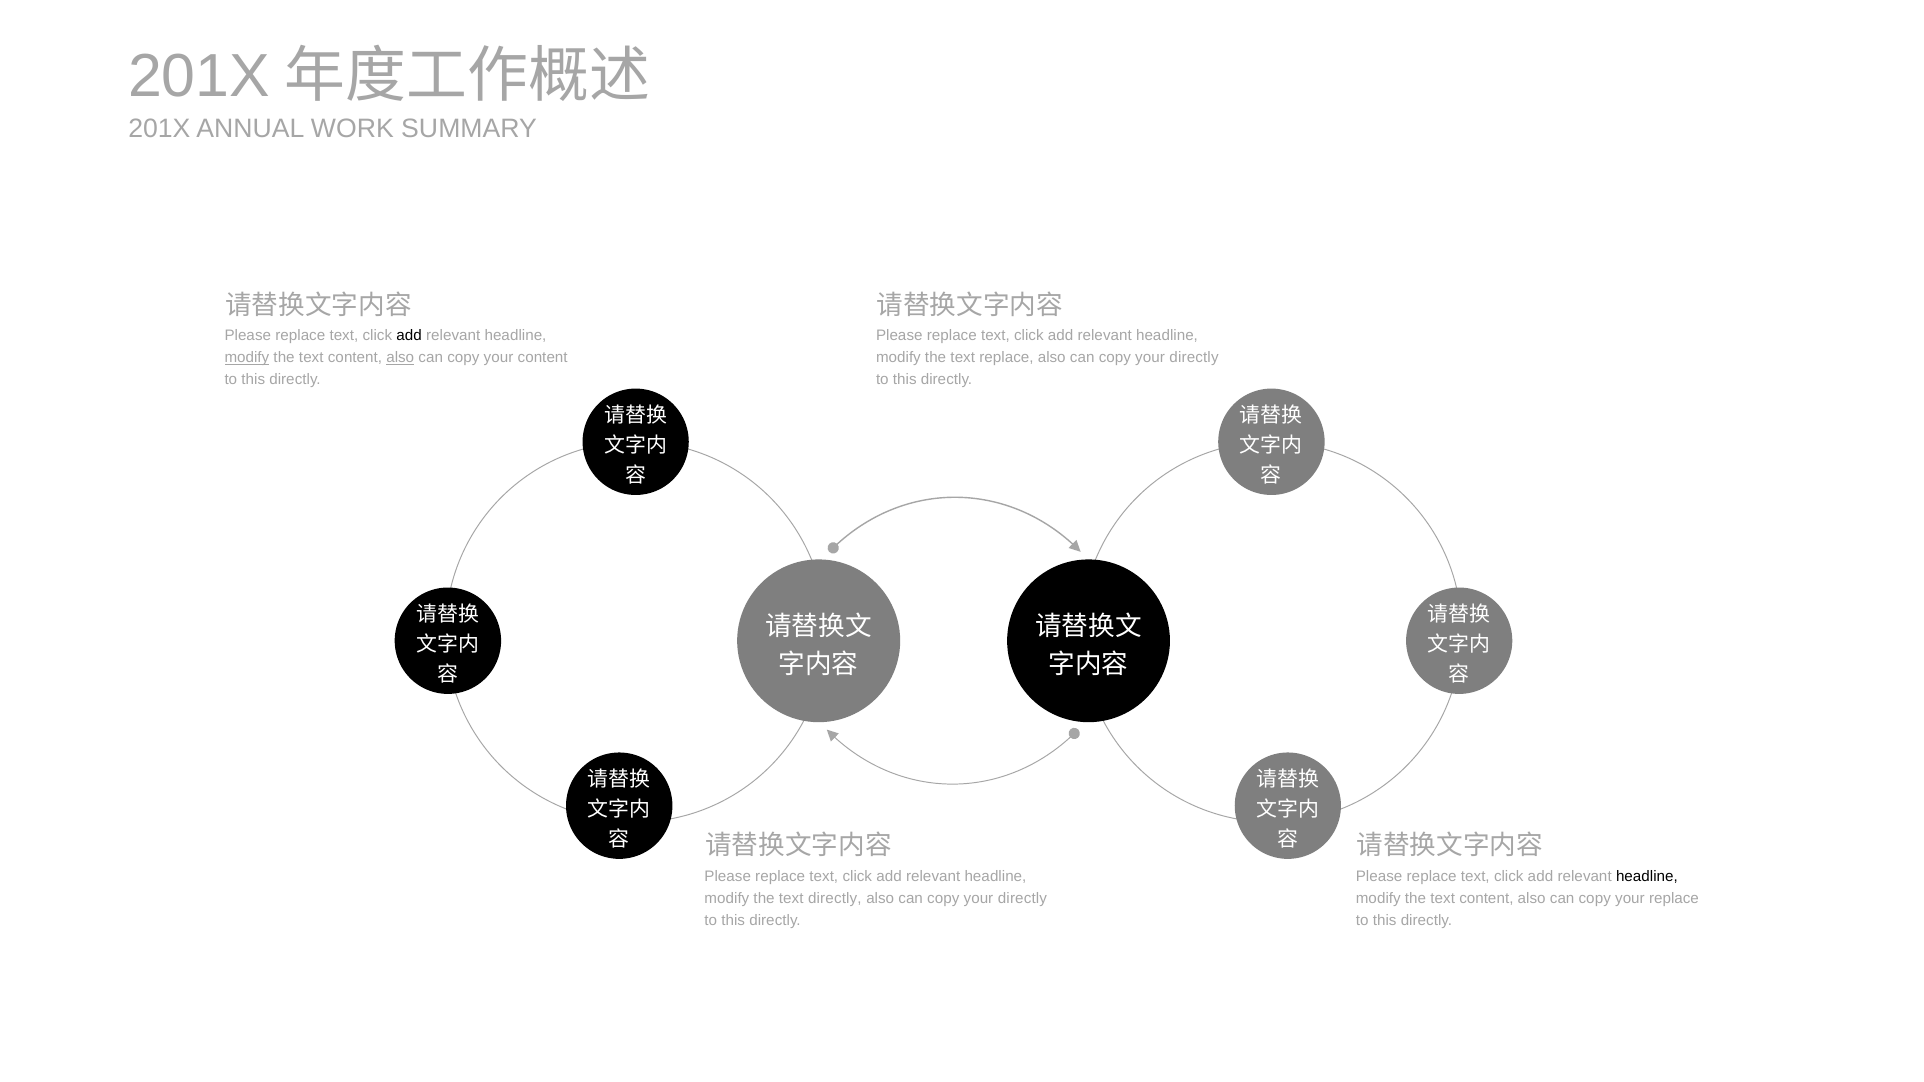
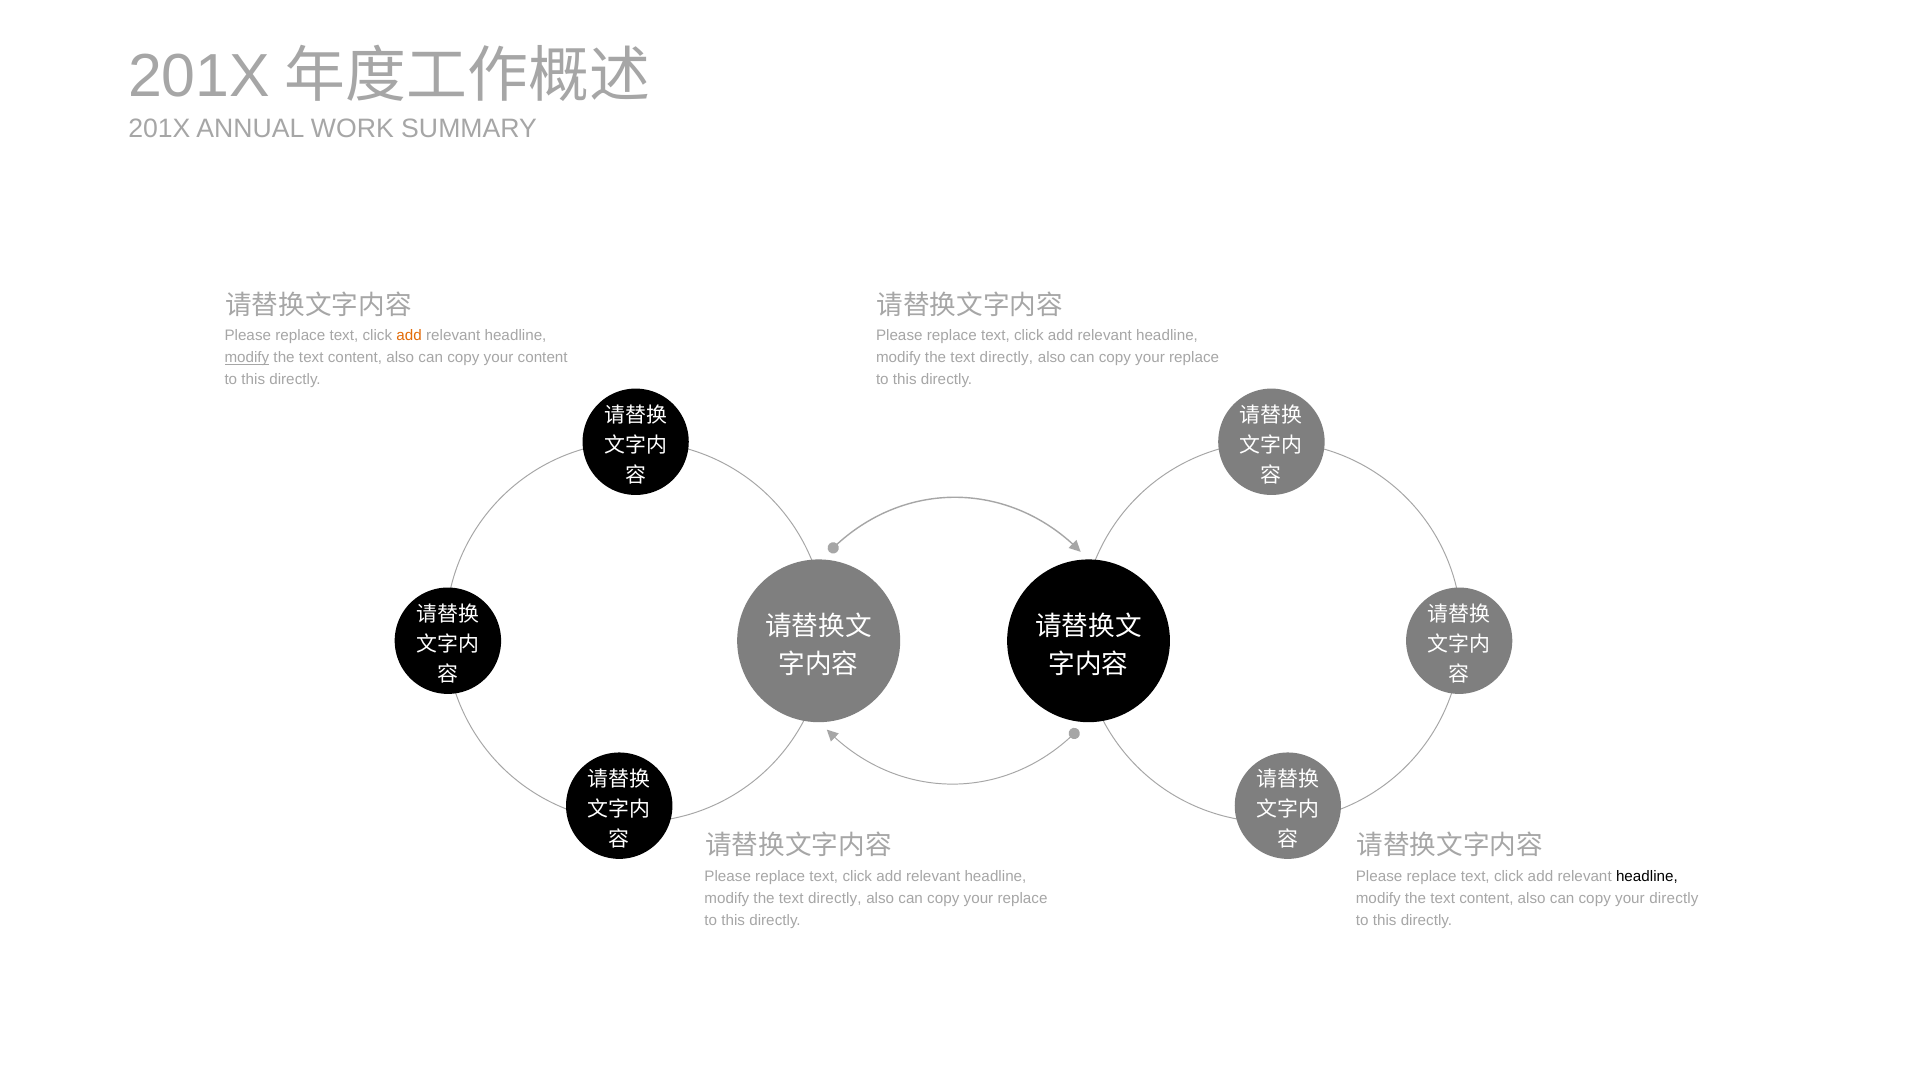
add at (409, 336) colour: black -> orange
also at (400, 358) underline: present -> none
replace at (1006, 358): replace -> directly
directly at (1194, 358): directly -> replace
directly at (1022, 898): directly -> replace
your replace: replace -> directly
